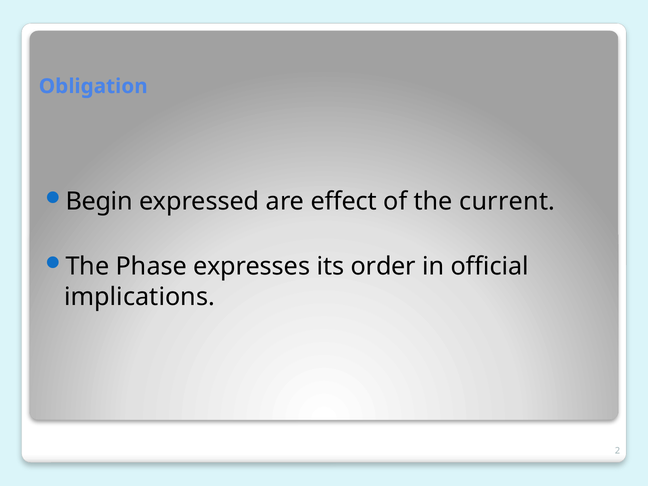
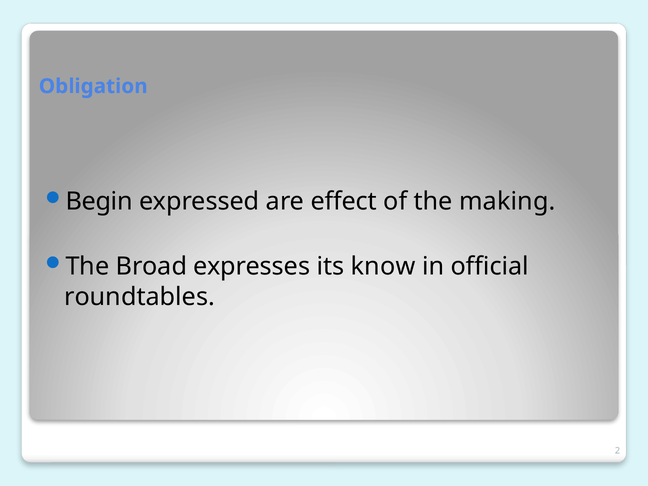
current: current -> making
Phase: Phase -> Broad
order: order -> know
implications: implications -> roundtables
